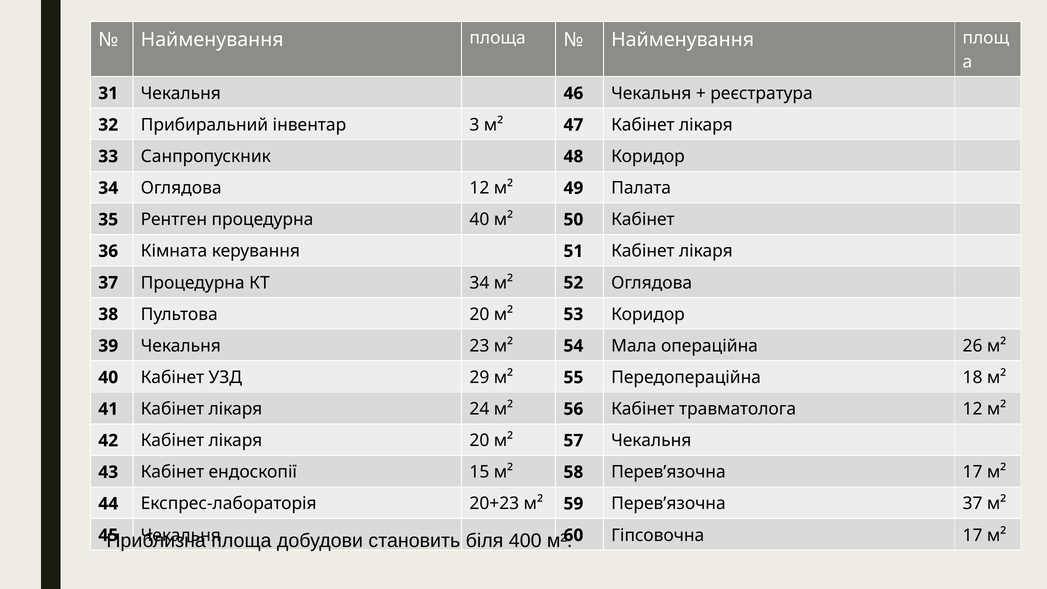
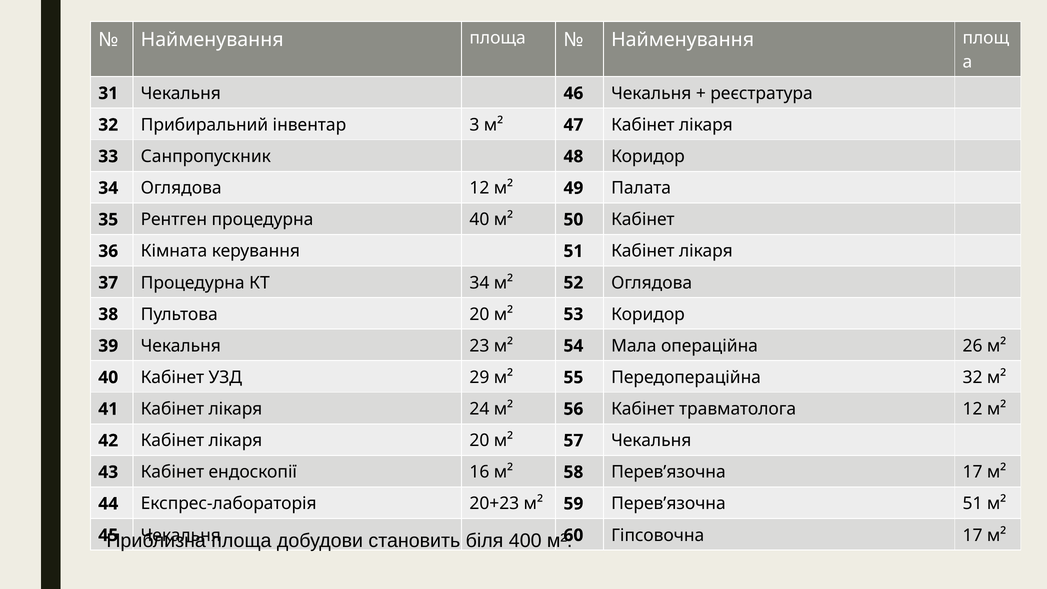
Передопераційна 18: 18 -> 32
15: 15 -> 16
Перев’язочна 37: 37 -> 51
